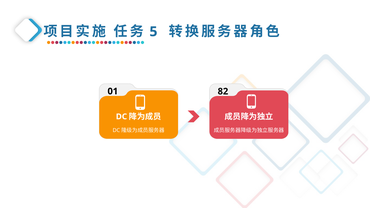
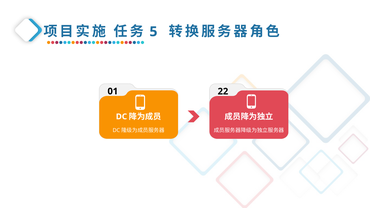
82: 82 -> 22
